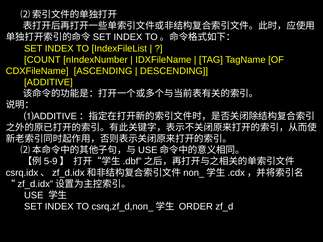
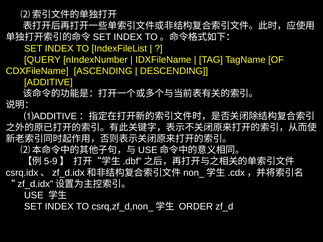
COUNT: COUNT -> QUERY
